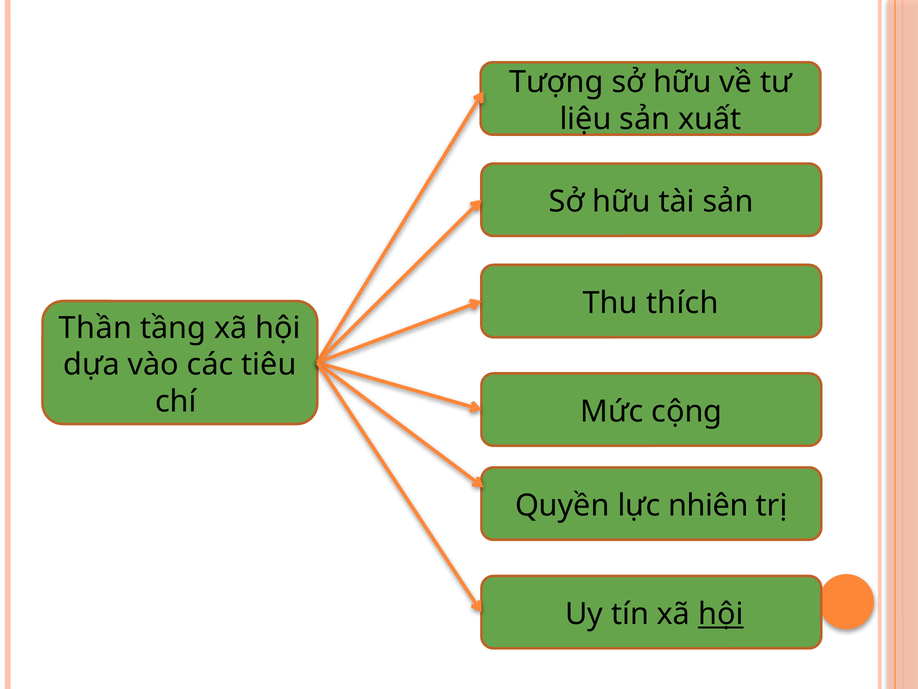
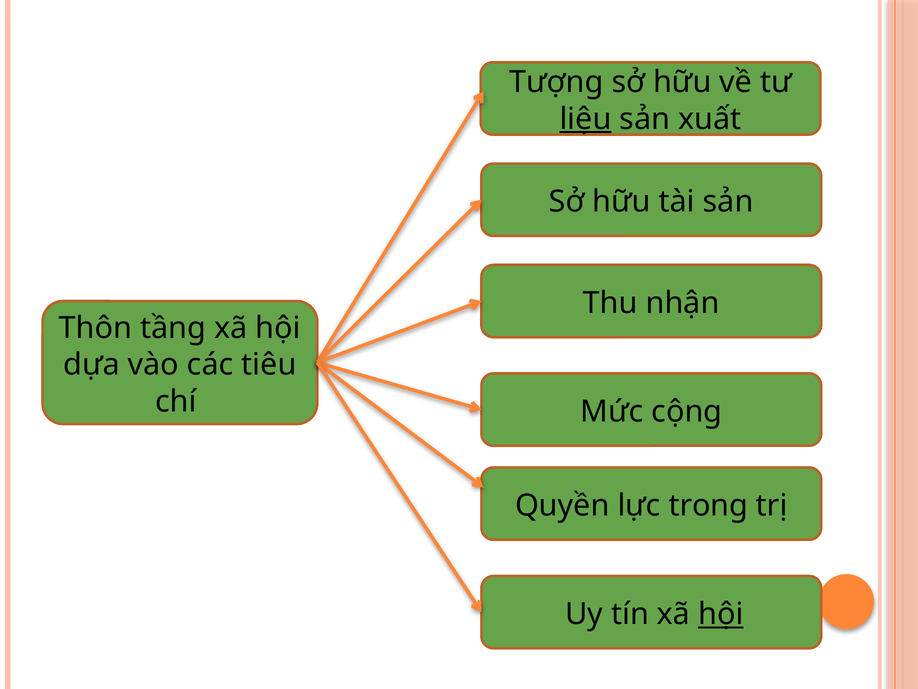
liệu underline: none -> present
thích: thích -> nhận
Thần: Thần -> Thôn
nhiên: nhiên -> trong
